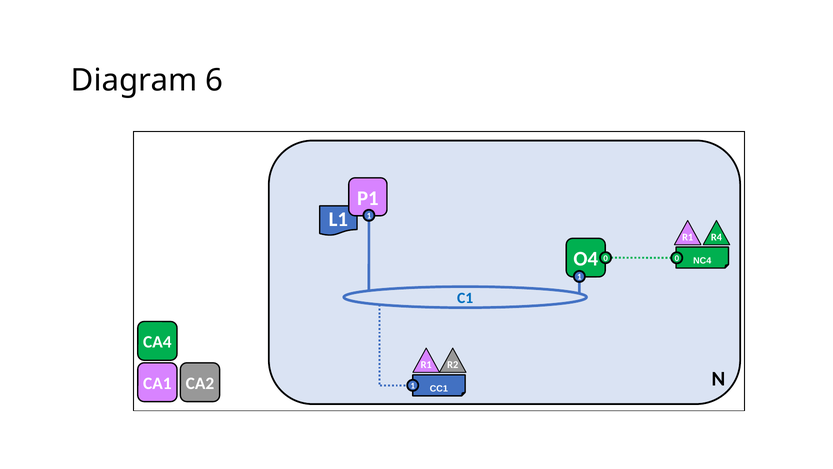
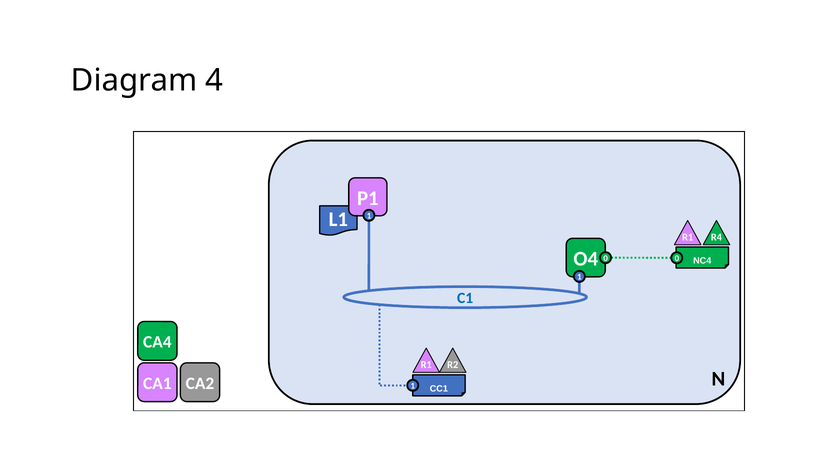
6: 6 -> 4
